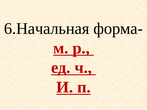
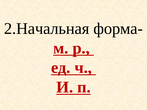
6.Начальная: 6.Начальная -> 2.Начальная
